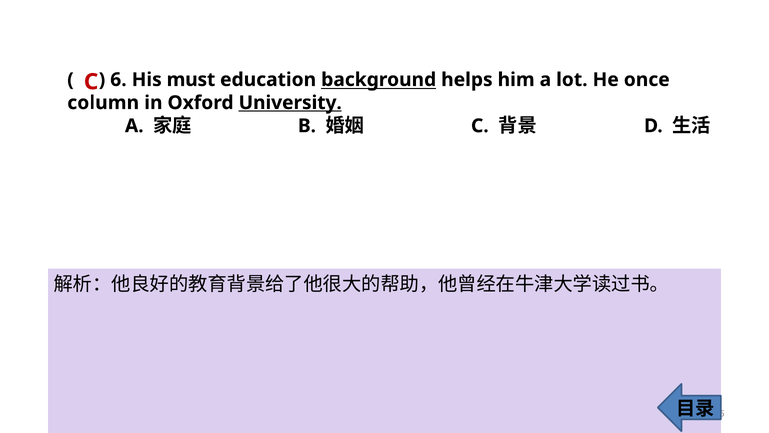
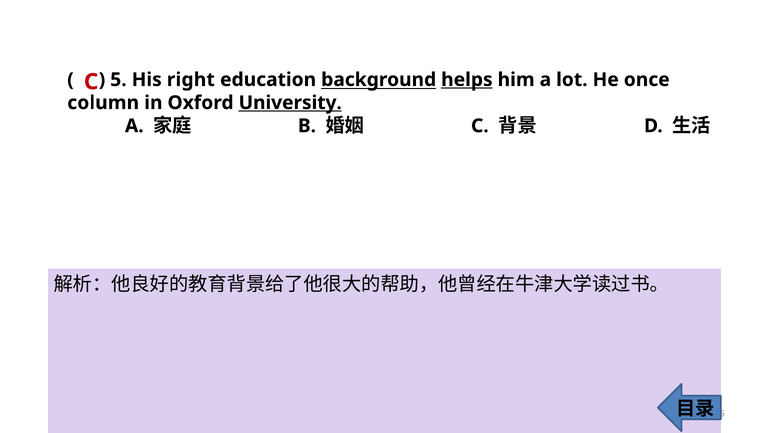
6: 6 -> 5
must: must -> right
helps underline: none -> present
